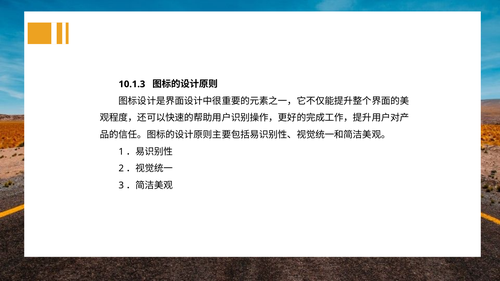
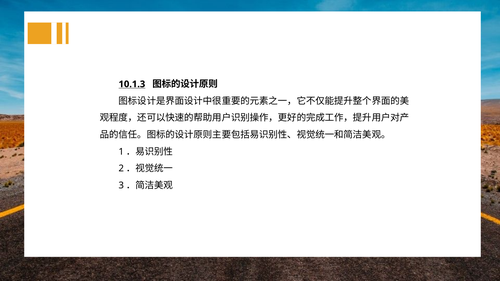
10.1.3 underline: none -> present
